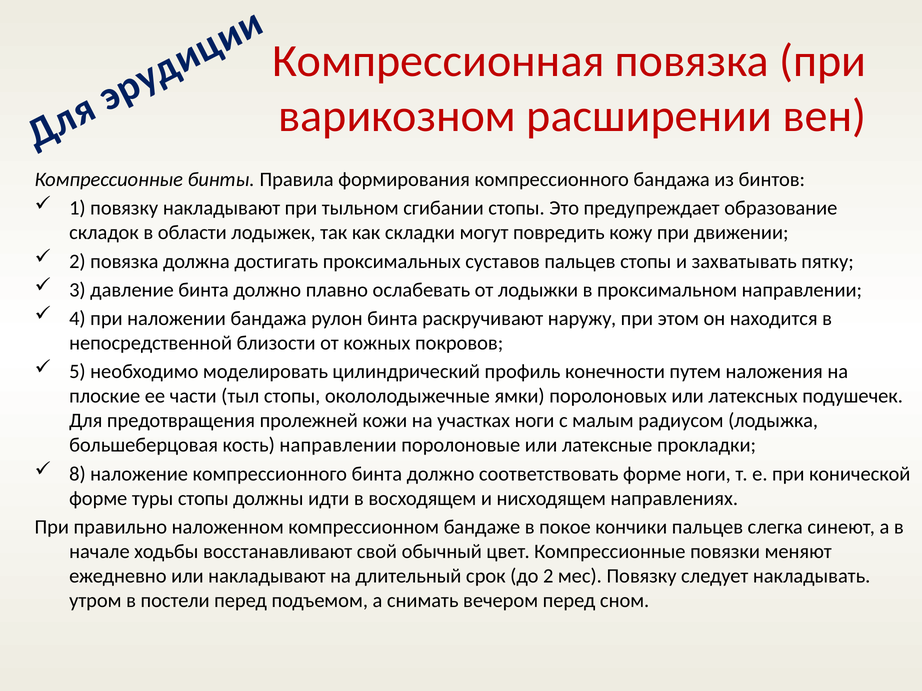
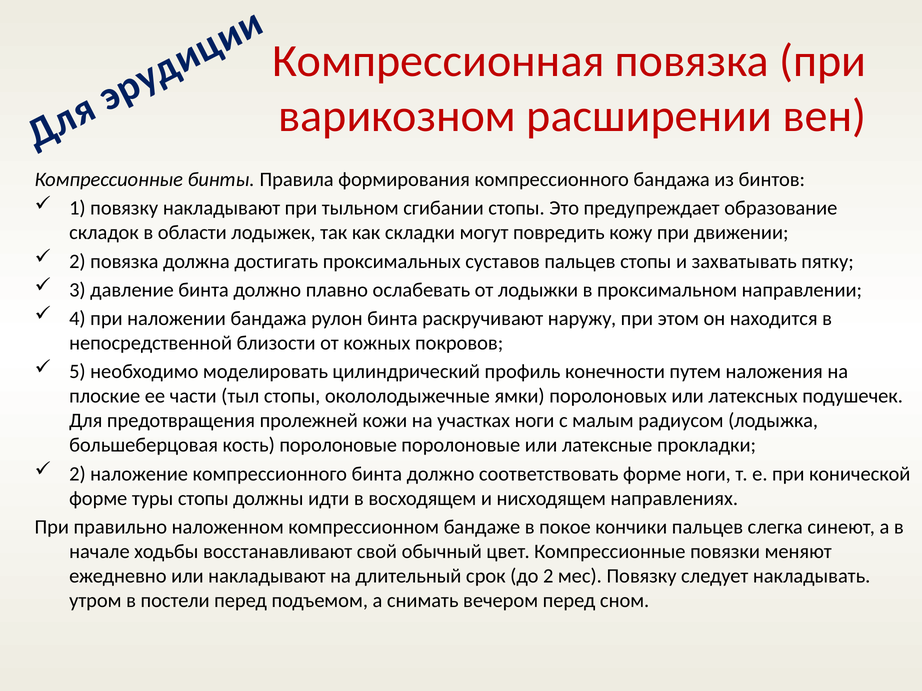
кость направлении: направлении -> поролоновые
8 at (77, 474): 8 -> 2
